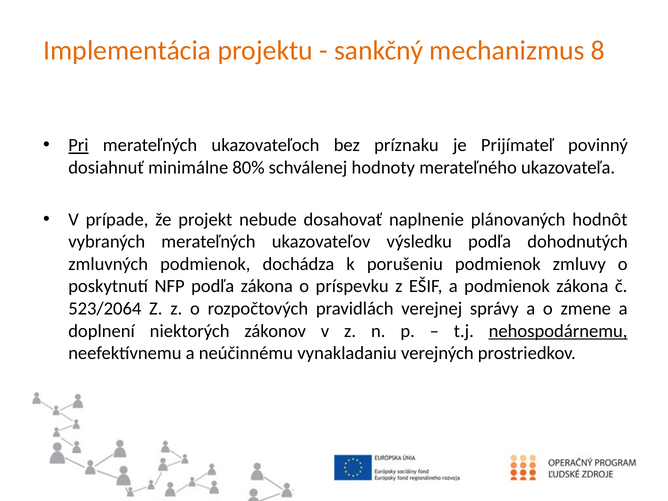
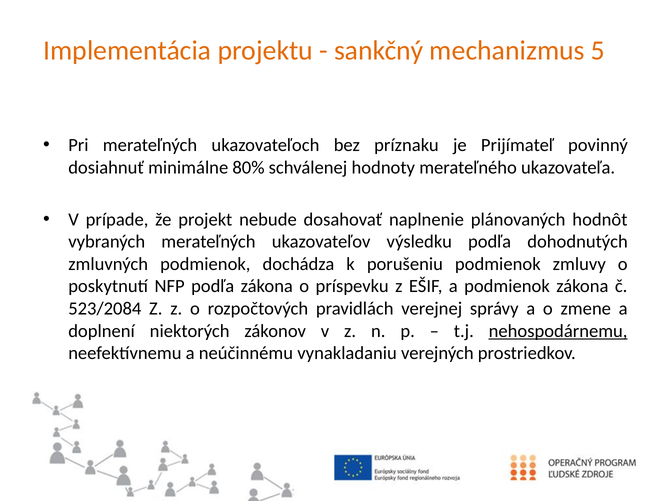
8: 8 -> 5
Pri underline: present -> none
523/2064: 523/2064 -> 523/2084
